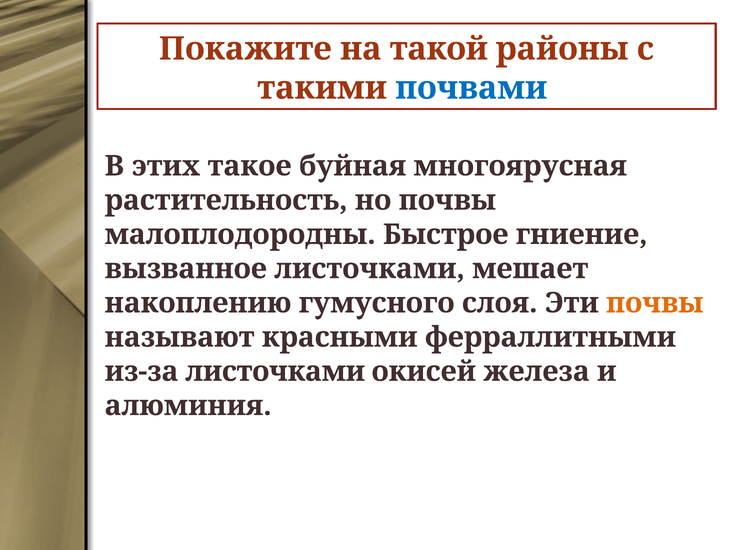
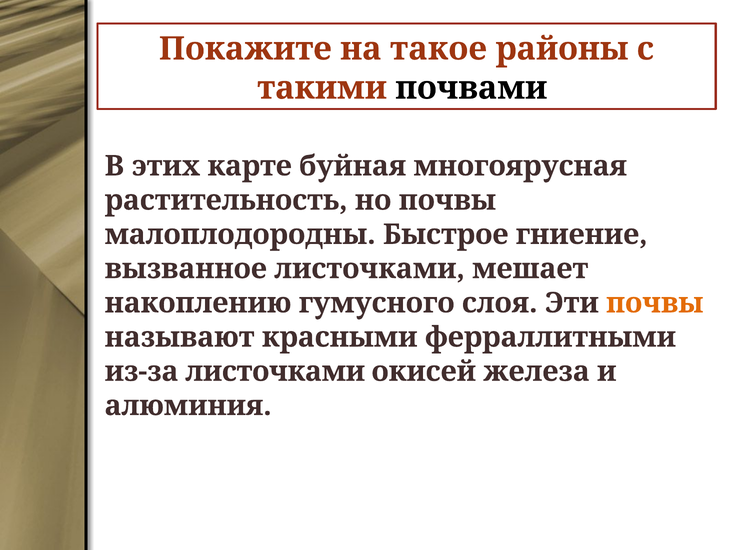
такой: такой -> такое
почвами colour: blue -> black
такое: такое -> карте
